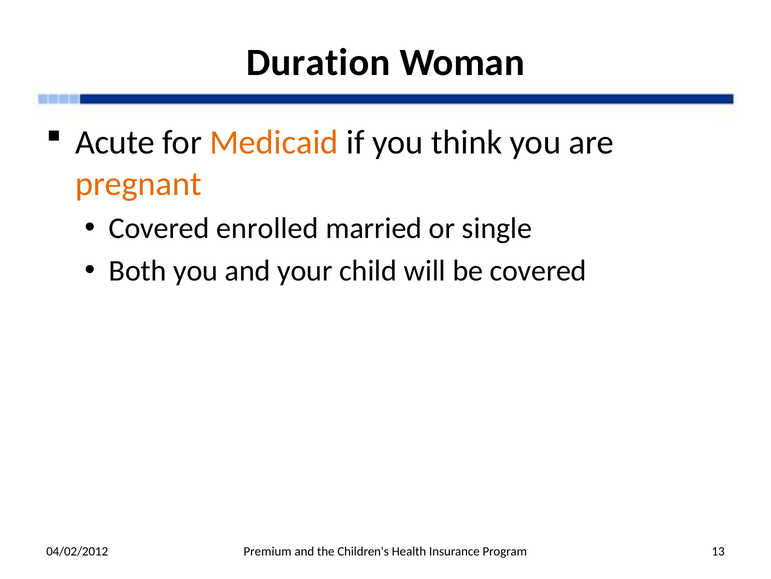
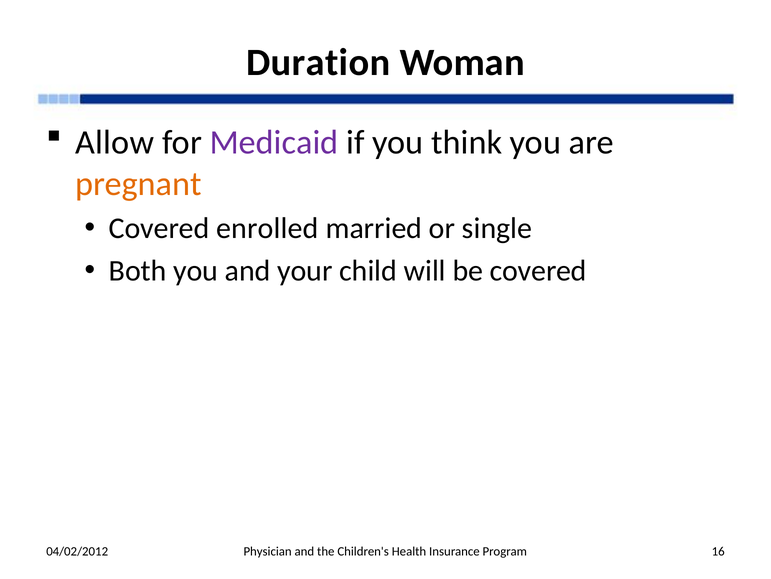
Acute: Acute -> Allow
Medicaid colour: orange -> purple
Premium: Premium -> Physician
13: 13 -> 16
